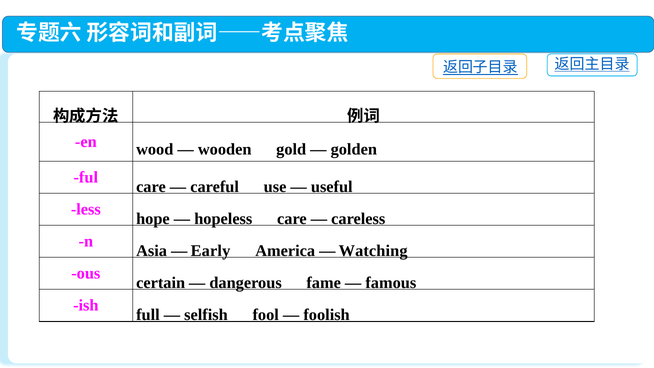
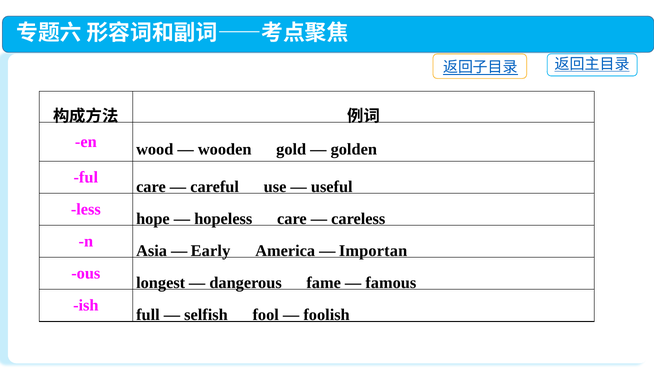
Watching: Watching -> Importan
certain: certain -> longest
